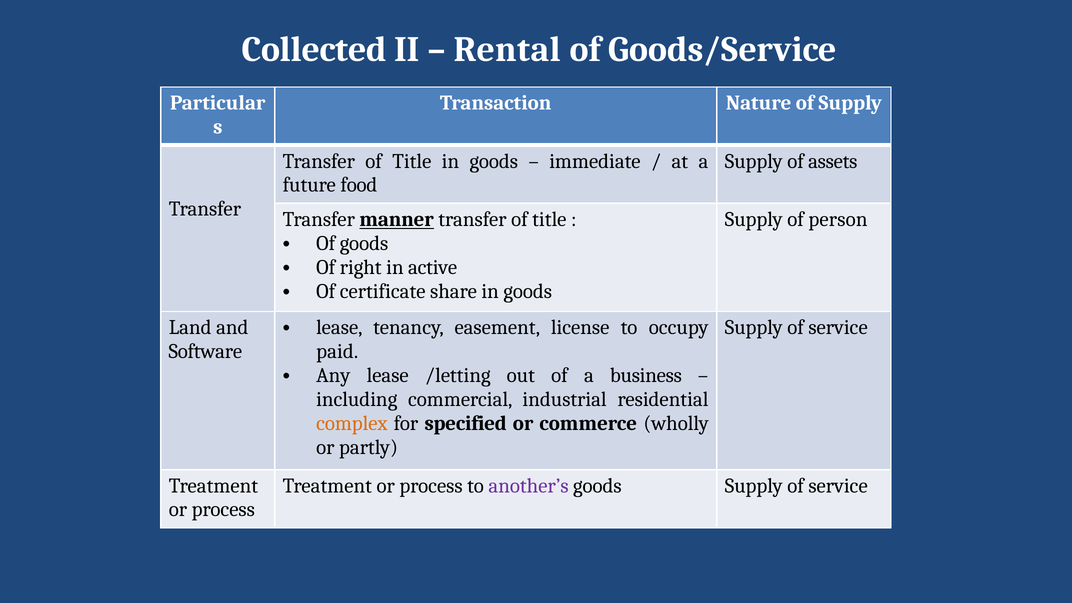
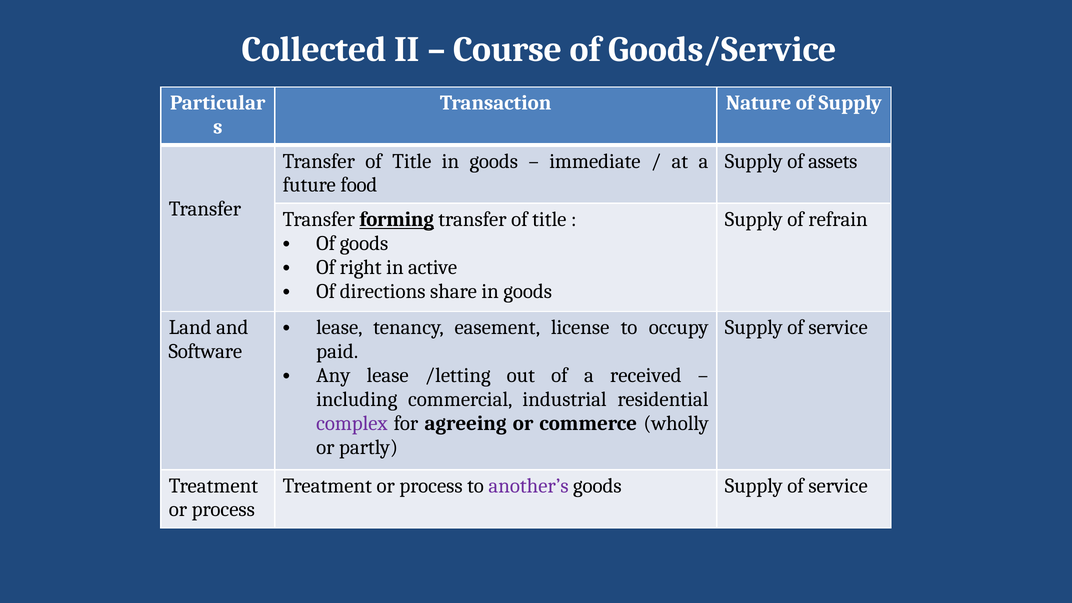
Rental: Rental -> Course
manner: manner -> forming
person: person -> refrain
certificate: certificate -> directions
business: business -> received
complex colour: orange -> purple
specified: specified -> agreeing
